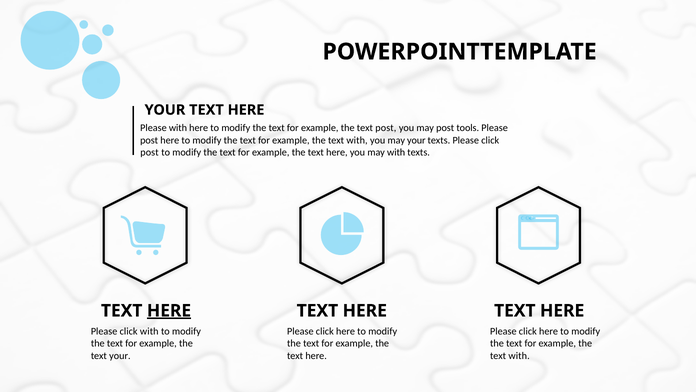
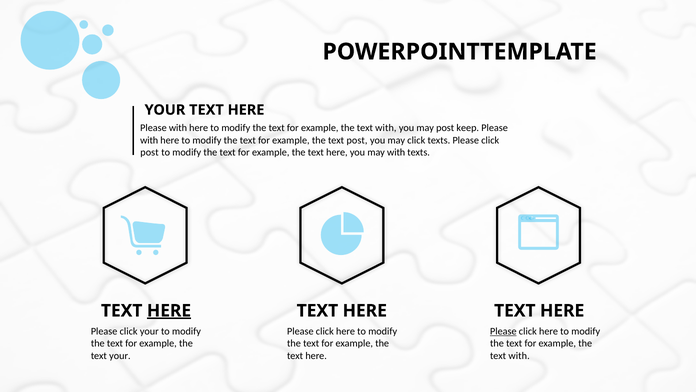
post at (386, 128): post -> with
tools: tools -> keep
post at (149, 140): post -> with
with at (357, 140): with -> post
may your: your -> click
click with: with -> your
Please at (503, 331) underline: none -> present
